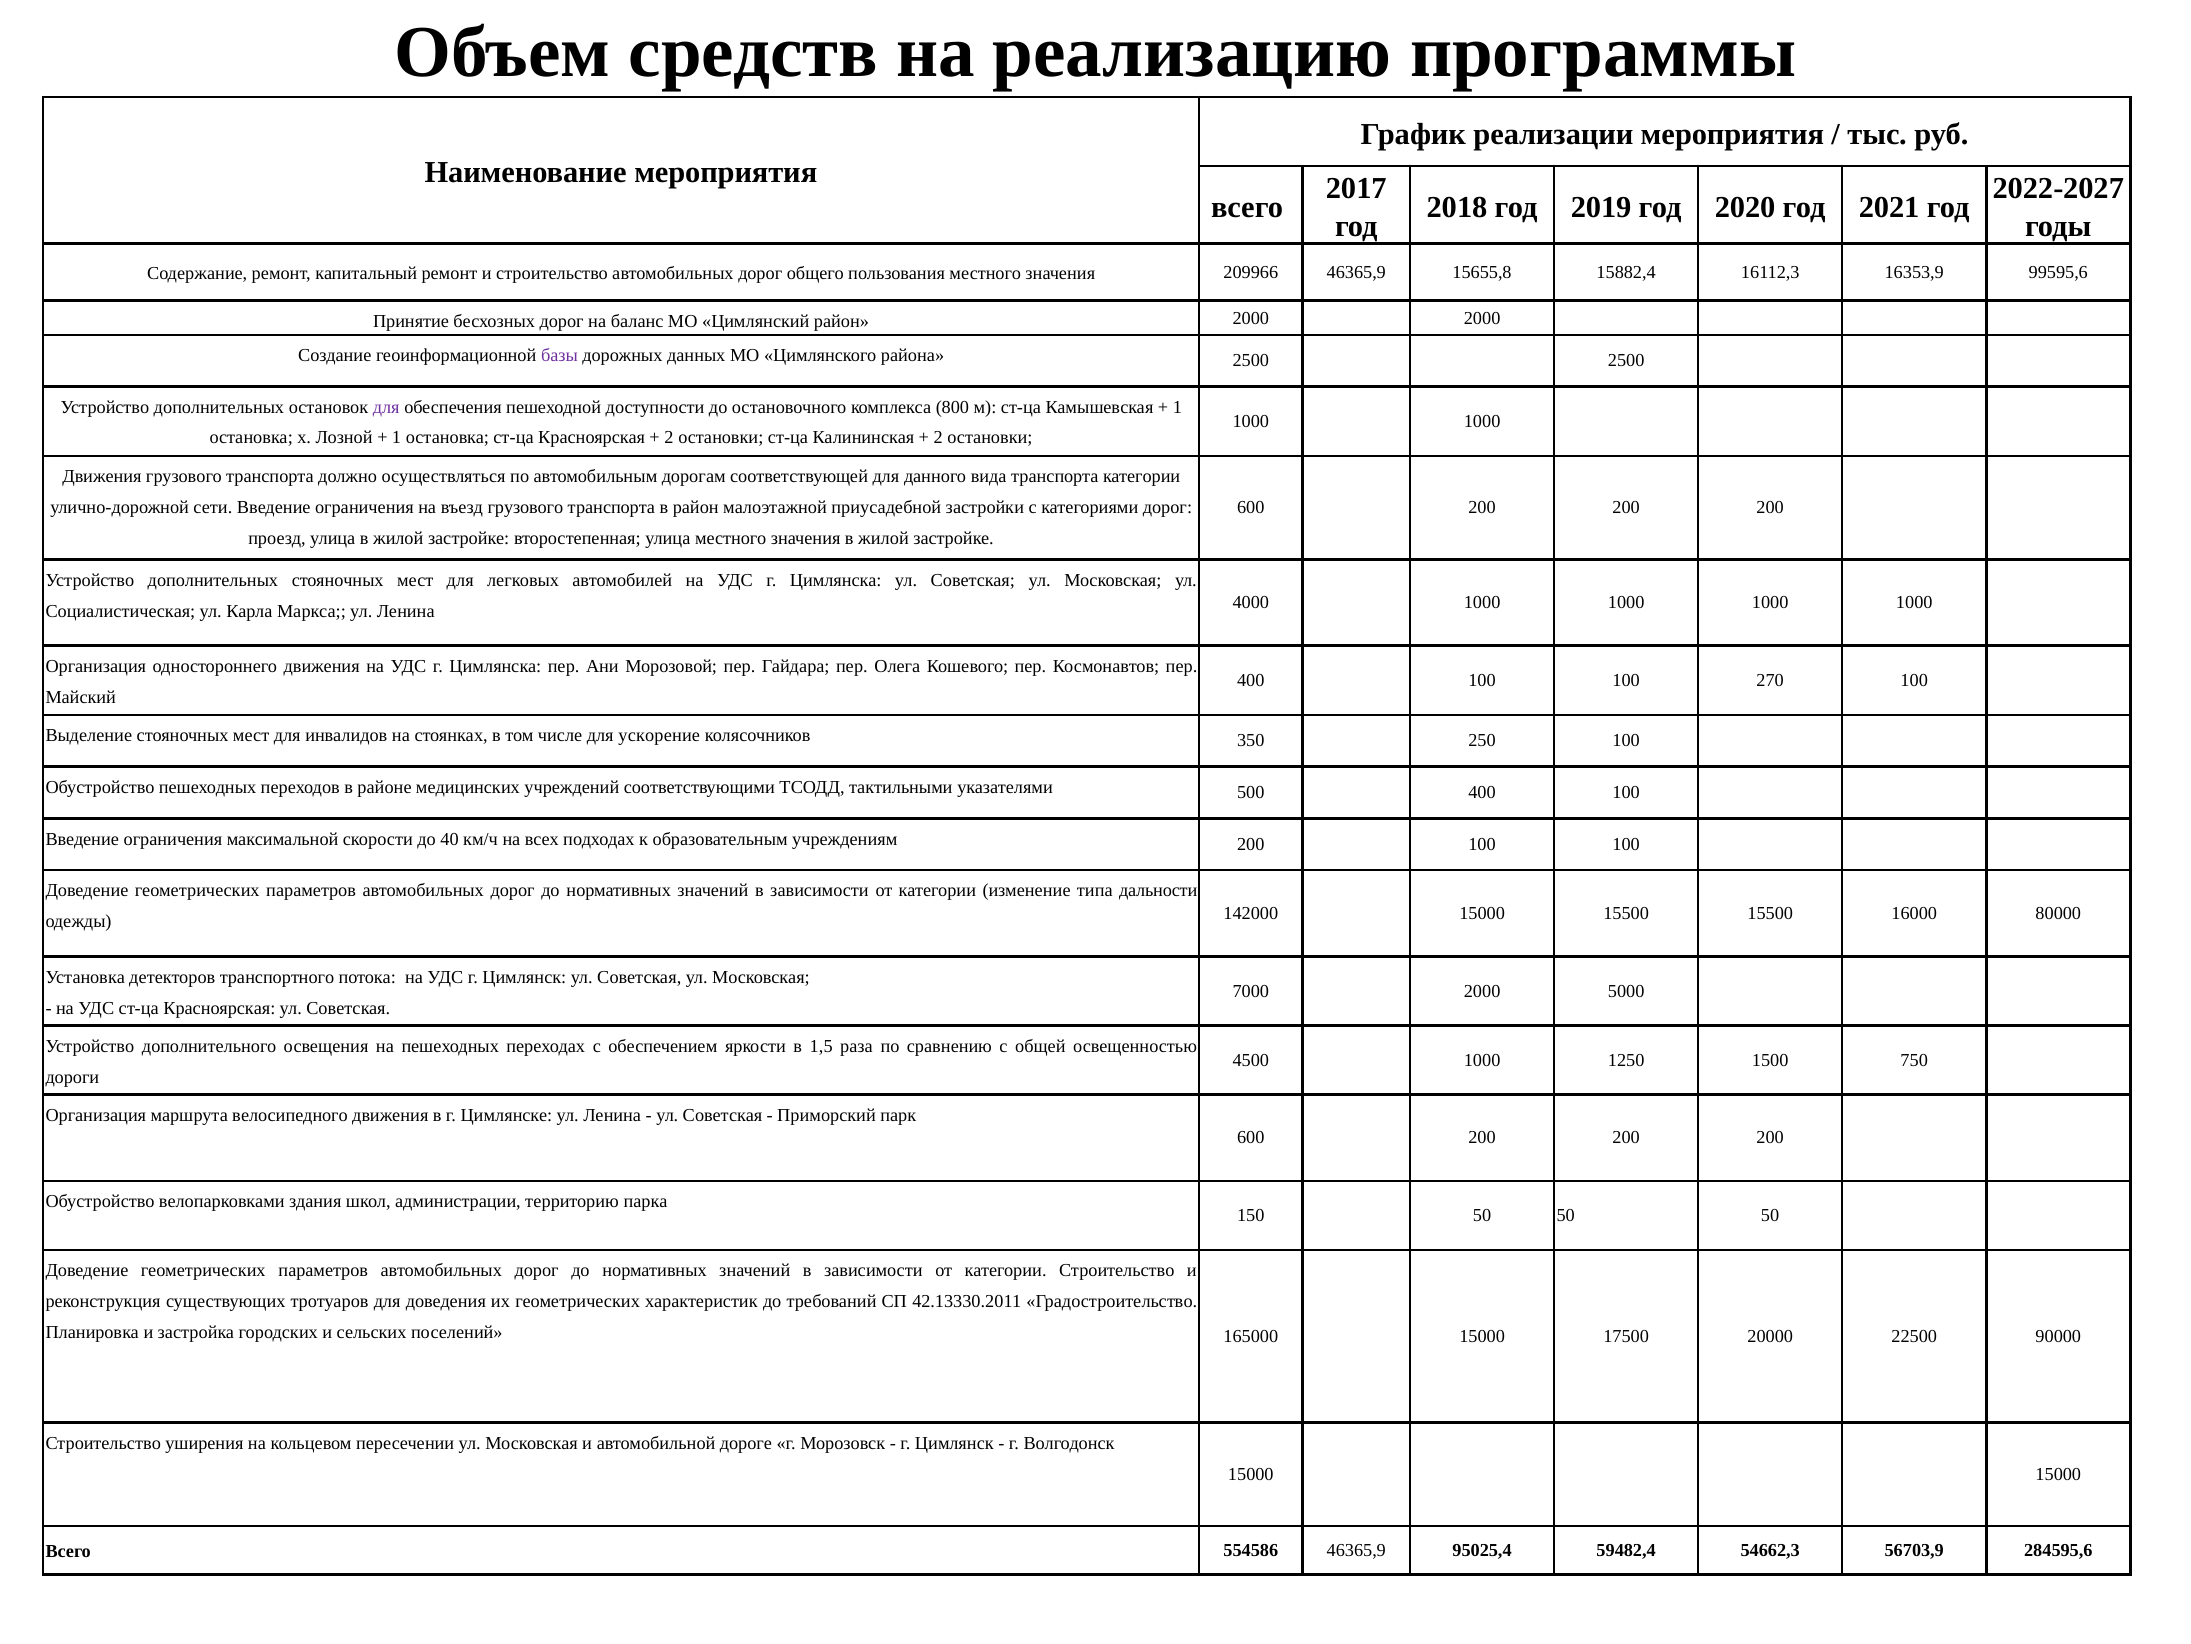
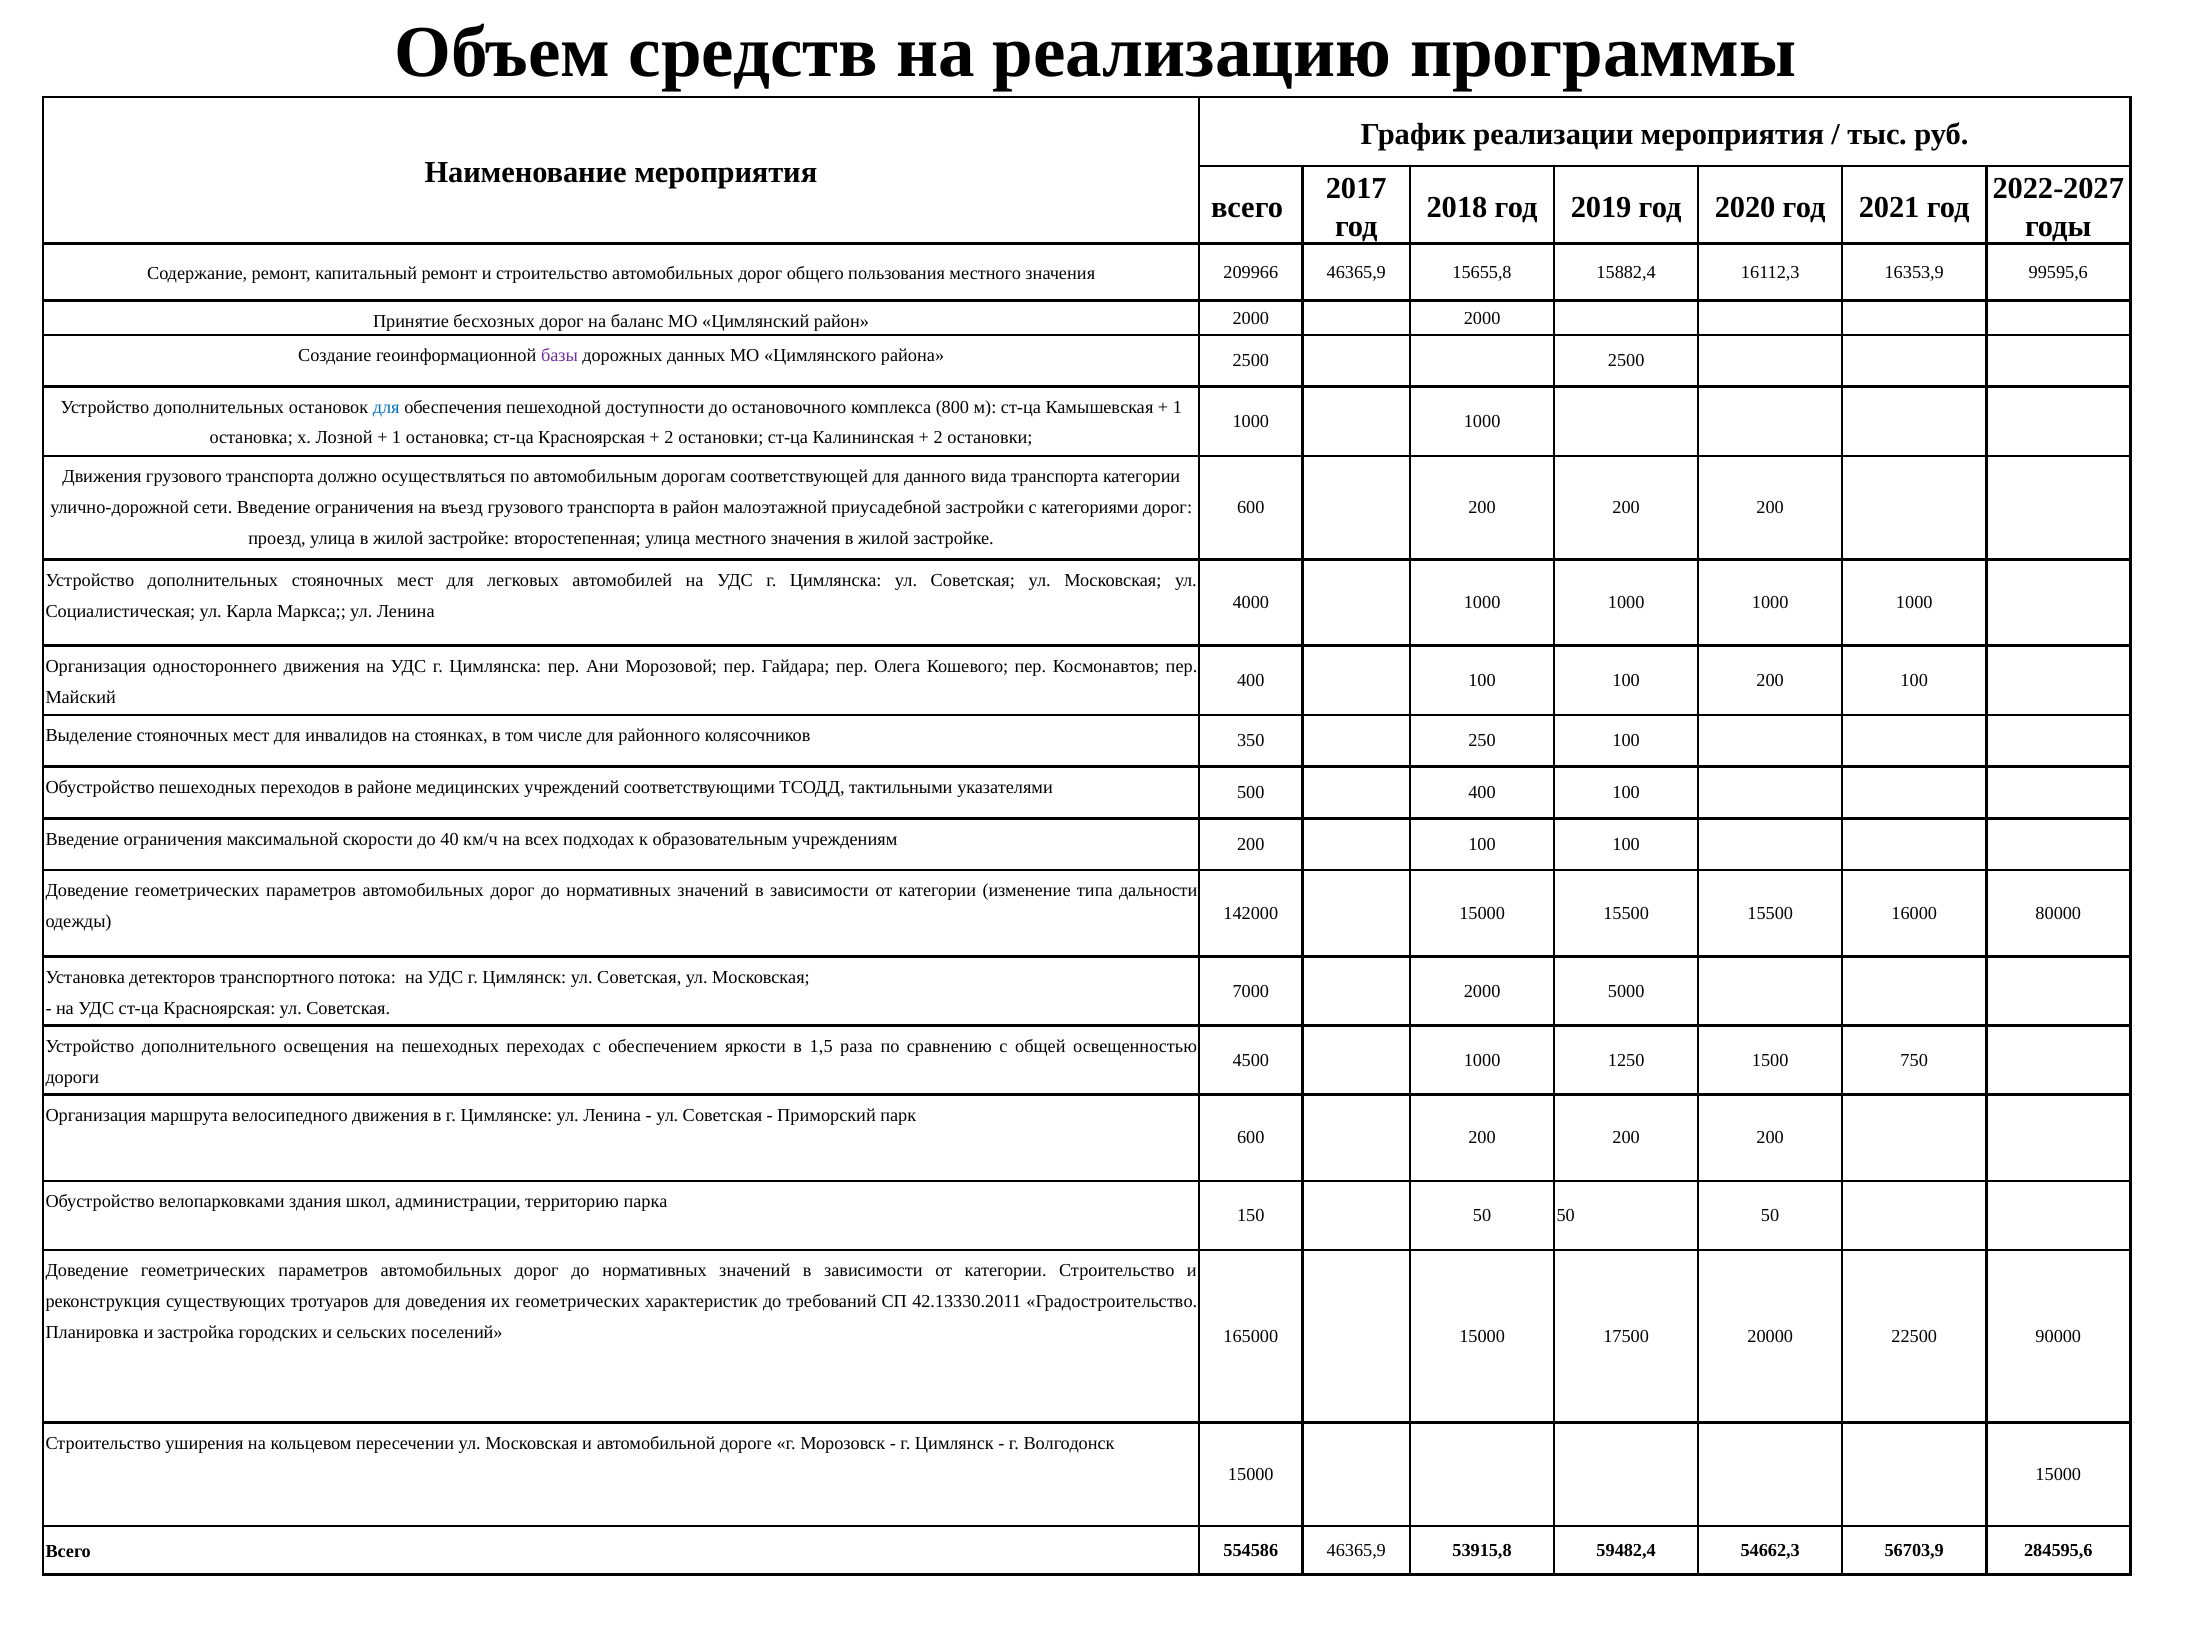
для at (386, 407) colour: purple -> blue
100 270: 270 -> 200
ускорение: ускорение -> районного
95025,4: 95025,4 -> 53915,8
